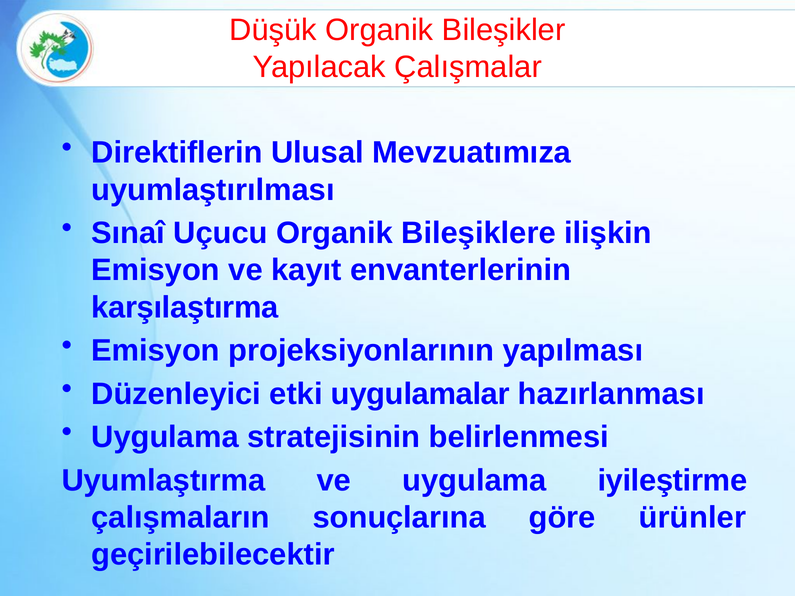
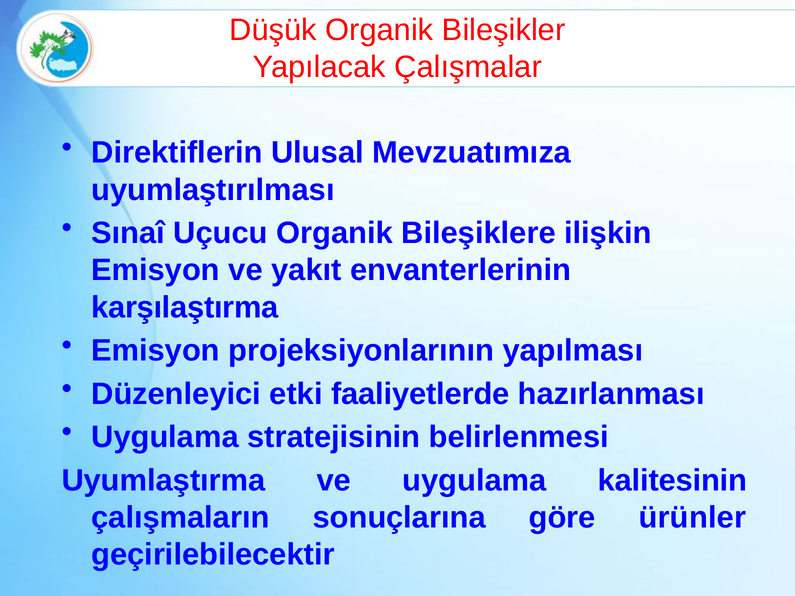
kayıt: kayıt -> yakıt
uygulamalar: uygulamalar -> faaliyetlerde
iyileştirme: iyileştirme -> kalitesinin
